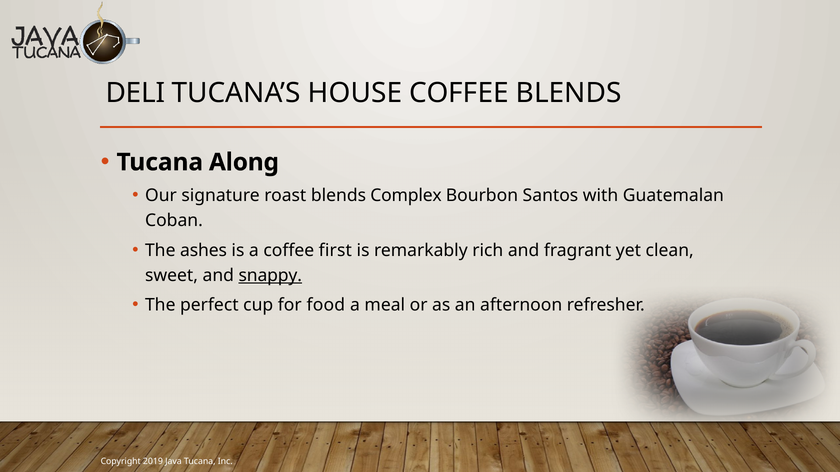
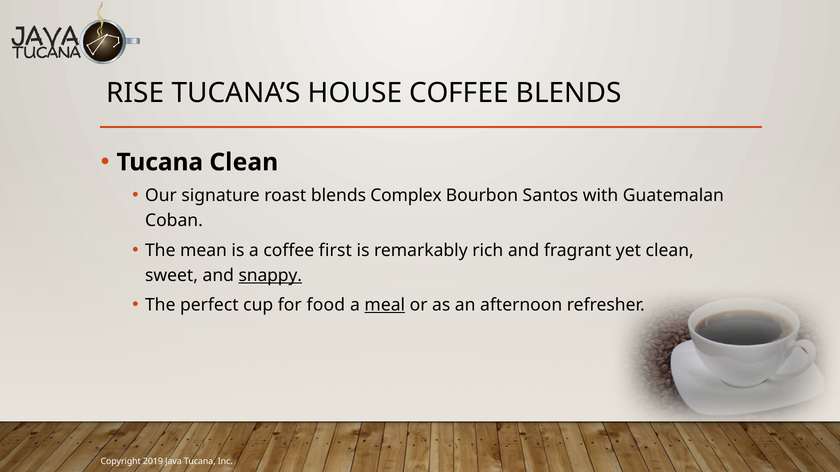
DELI: DELI -> RISE
Tucana Along: Along -> Clean
ashes: ashes -> mean
meal underline: none -> present
